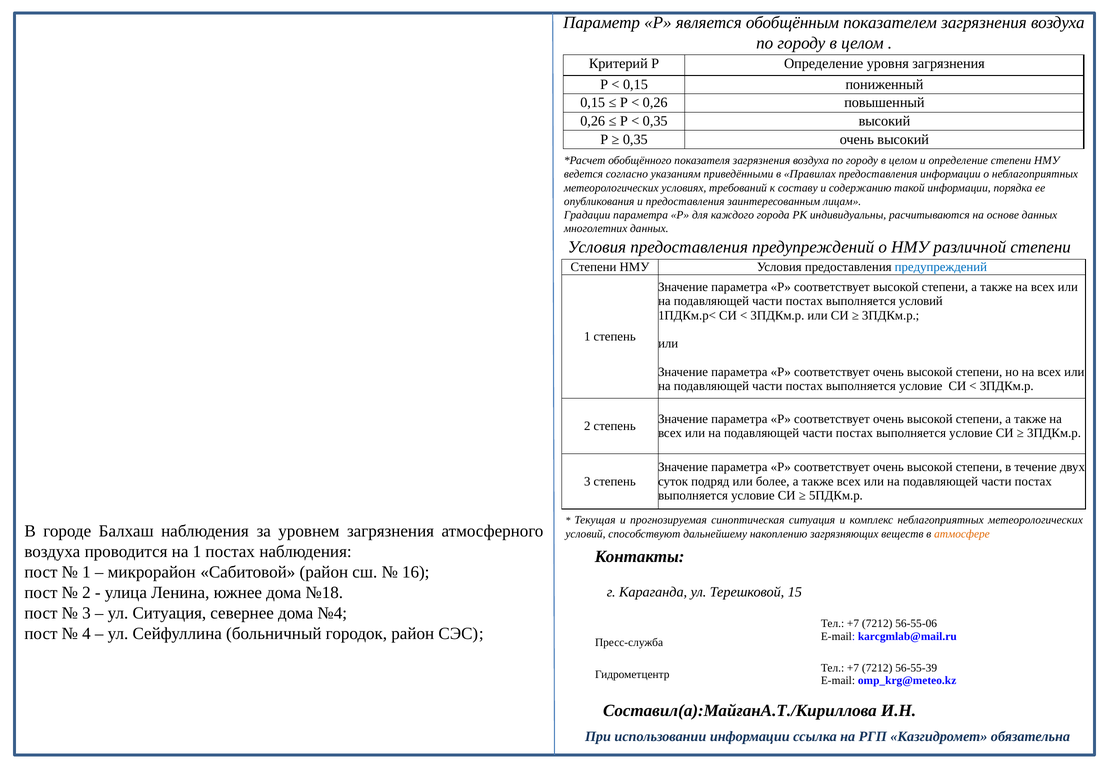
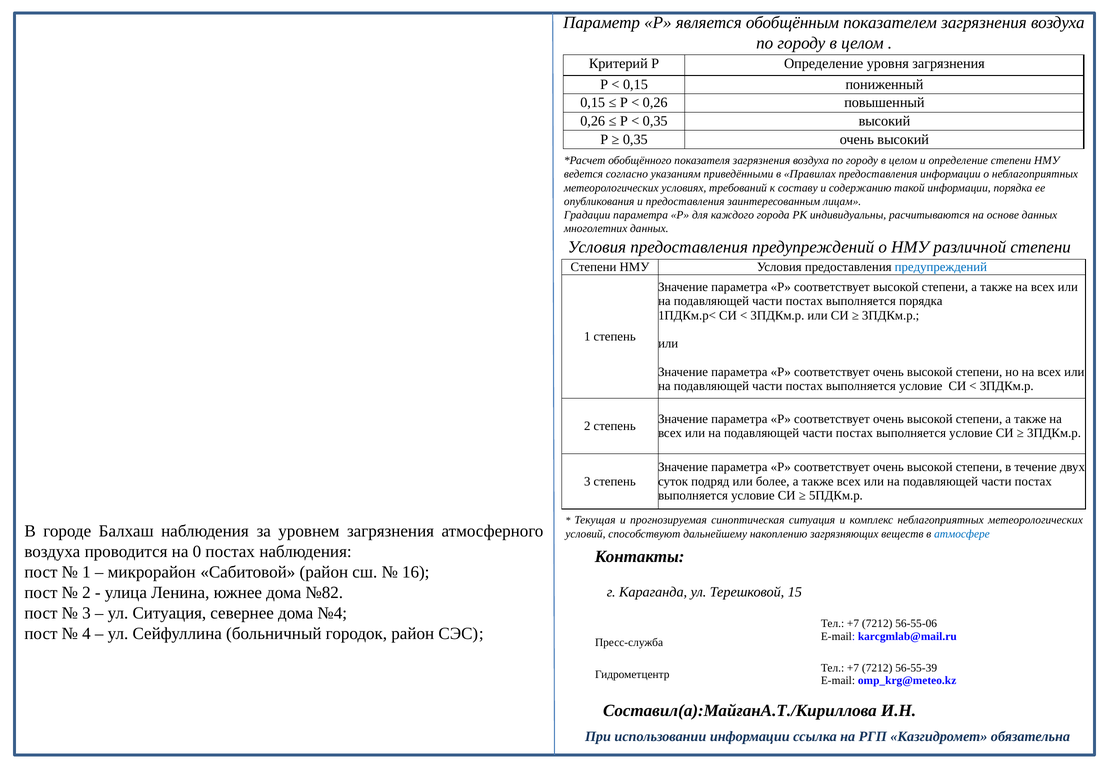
выполняется условий: условий -> порядка
атмосфере colour: orange -> blue
на 1: 1 -> 0
№18: №18 -> №82
